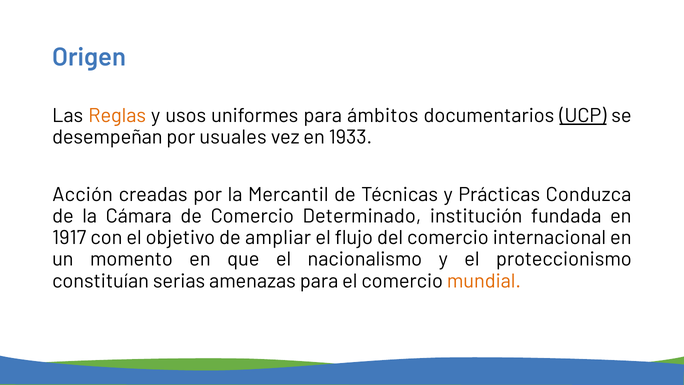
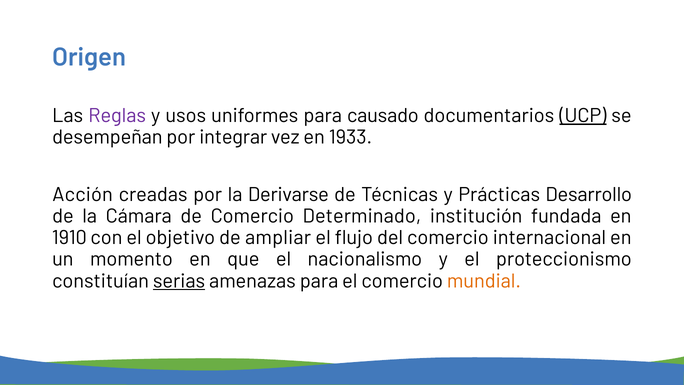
Reglas colour: orange -> purple
ámbitos: ámbitos -> causado
usuales: usuales -> integrar
Mercantil: Mercantil -> Derivarse
Conduzca: Conduzca -> Desarrollo
1917: 1917 -> 1910
serias underline: none -> present
